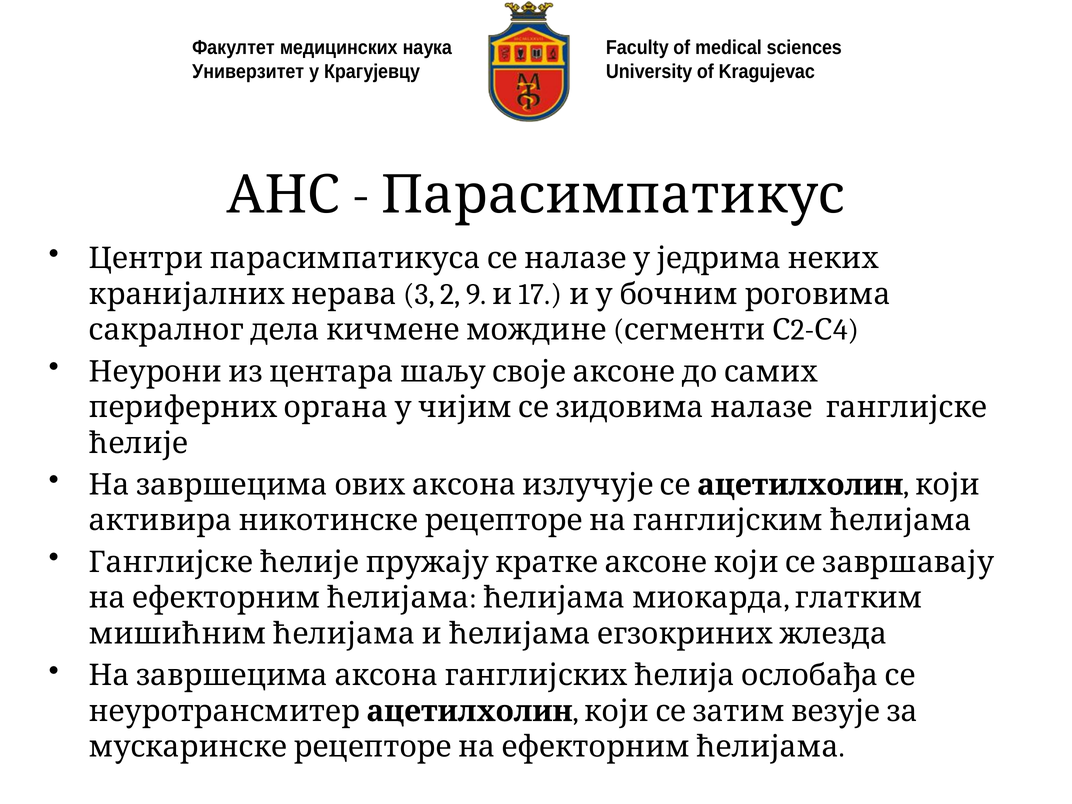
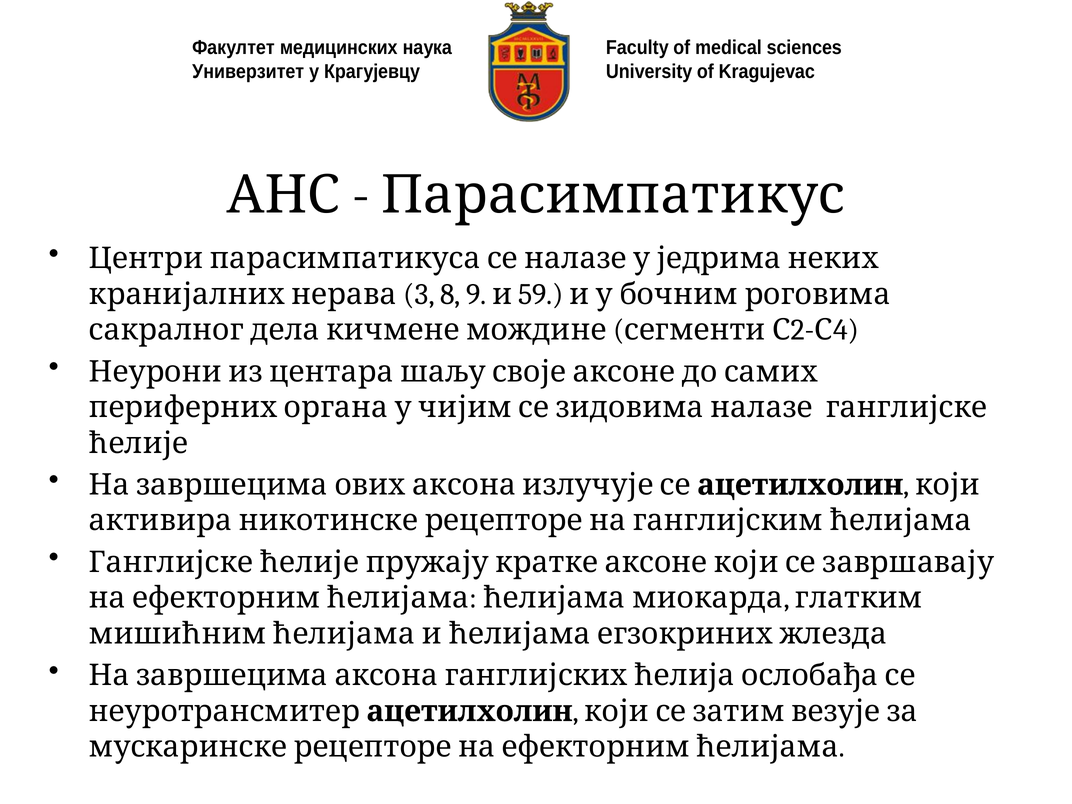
2: 2 -> 8
17: 17 -> 59
